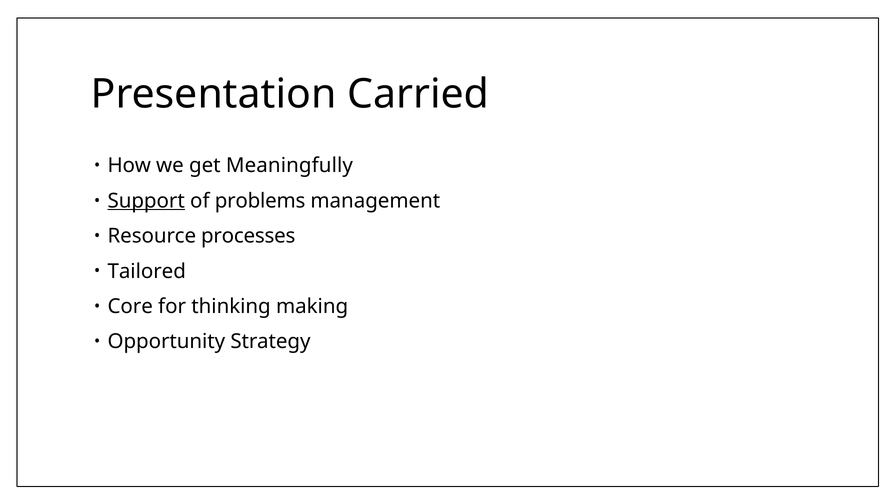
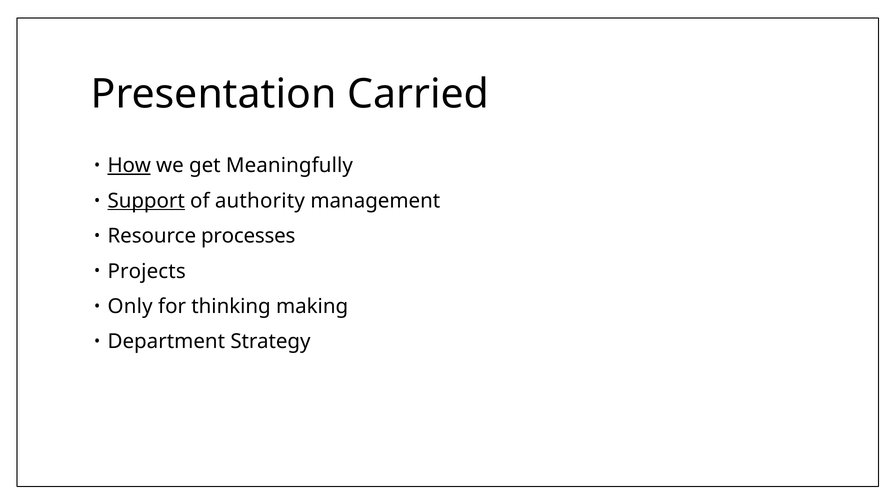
How underline: none -> present
problems: problems -> authority
Tailored: Tailored -> Projects
Core: Core -> Only
Opportunity: Opportunity -> Department
